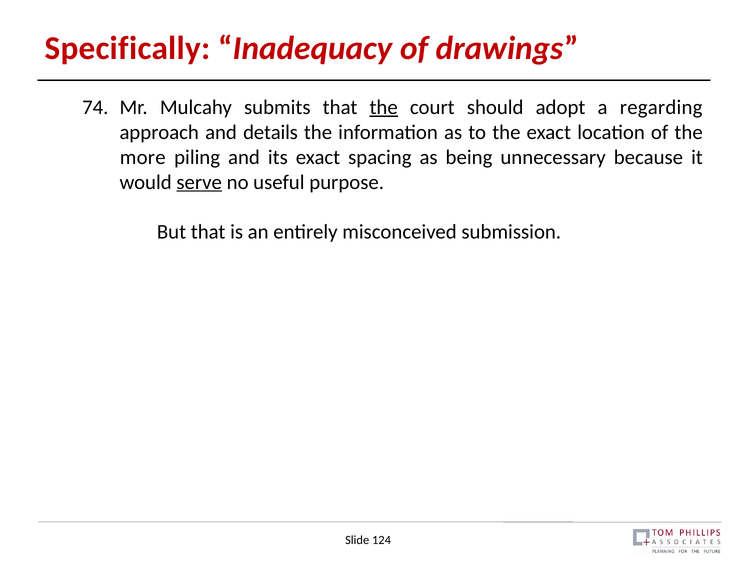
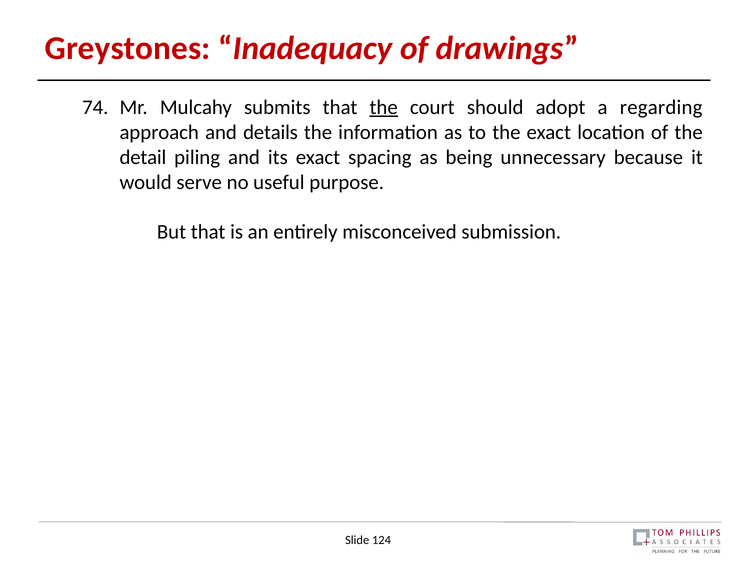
Specifically: Specifically -> Greystones
more: more -> detail
serve underline: present -> none
